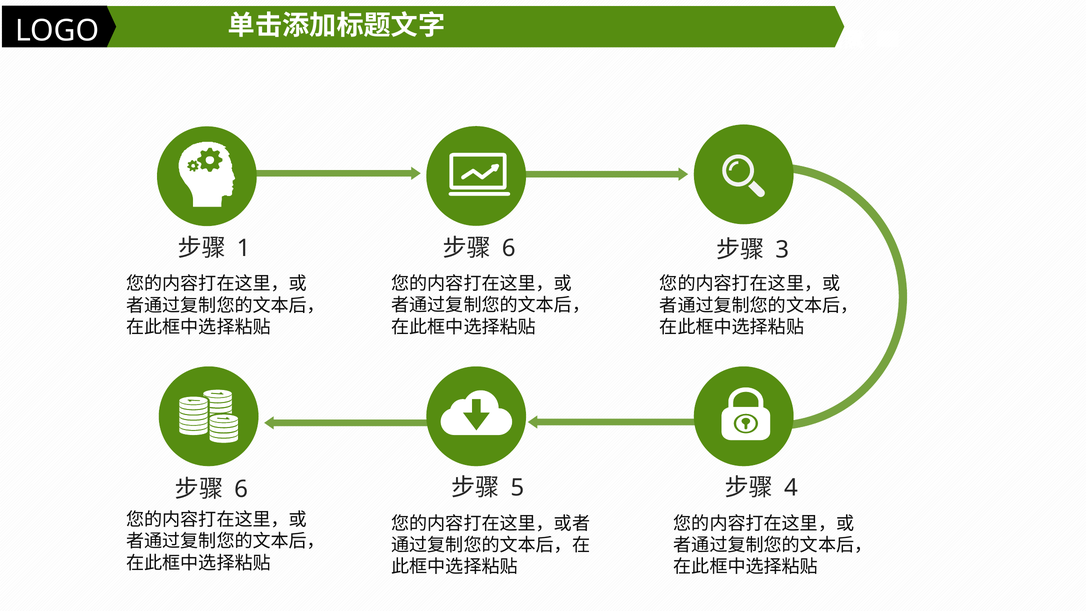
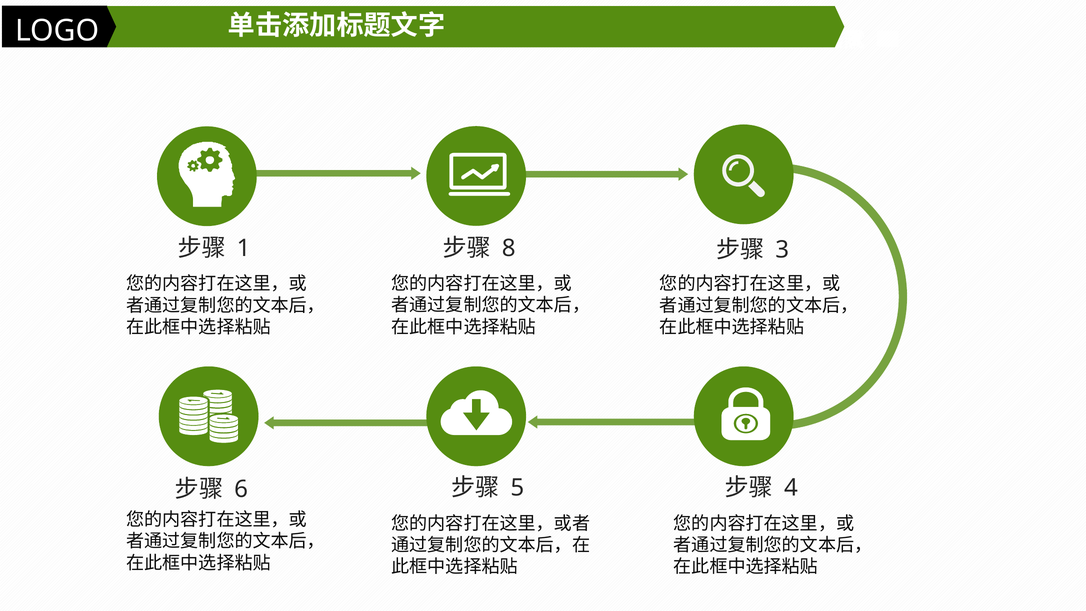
6 at (509, 248): 6 -> 8
